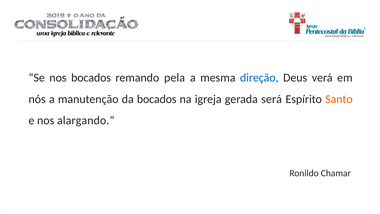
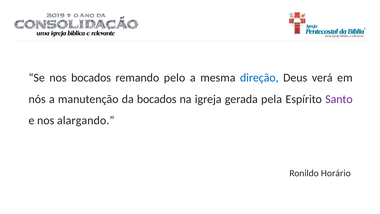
pela: pela -> pelo
será: será -> pela
Santo colour: orange -> purple
Chamar: Chamar -> Horário
